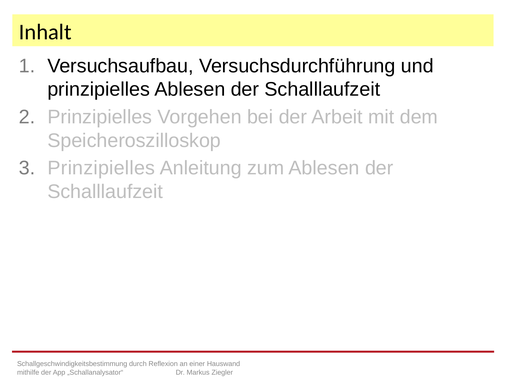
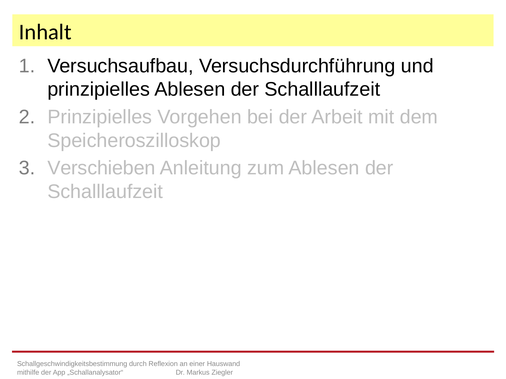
Prinzipielles at (101, 168): Prinzipielles -> Verschieben
